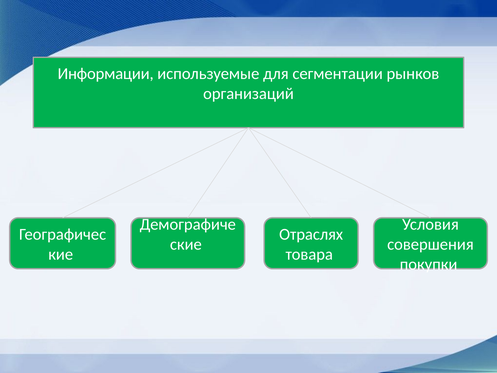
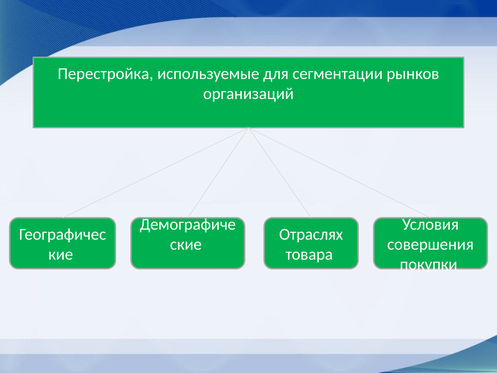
Информации: Информации -> Перестройка
